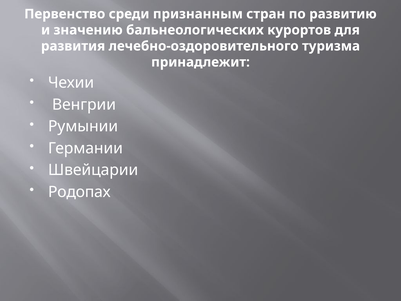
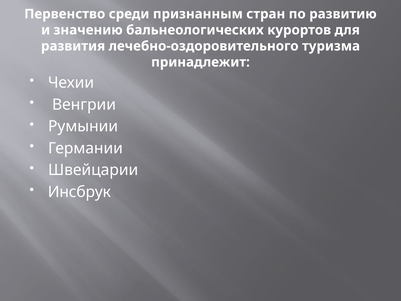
Родопах: Родопах -> Инсбрук
